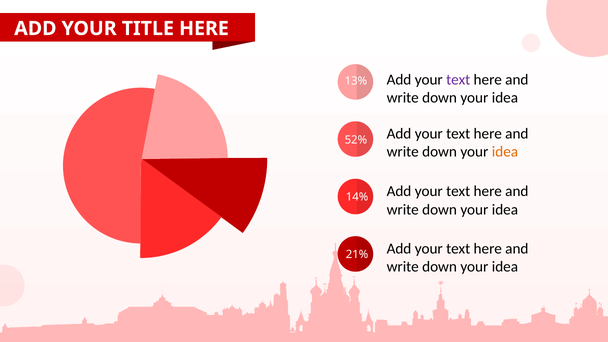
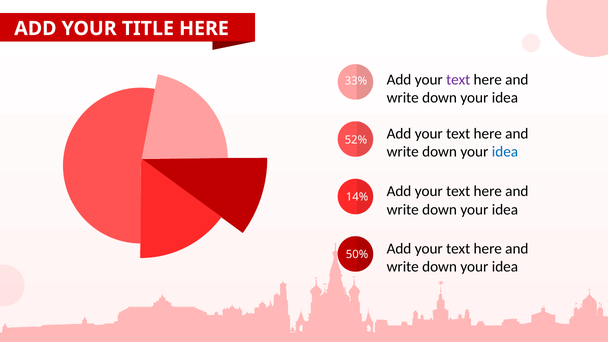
13%: 13% -> 33%
idea at (505, 152) colour: orange -> blue
21%: 21% -> 50%
